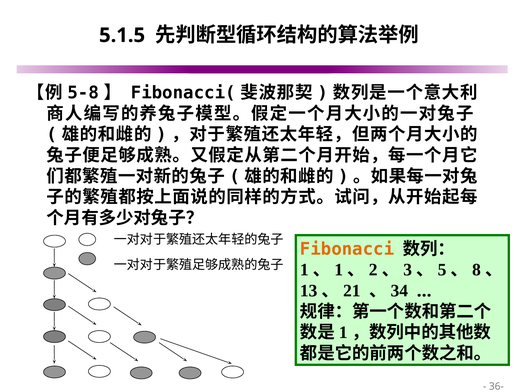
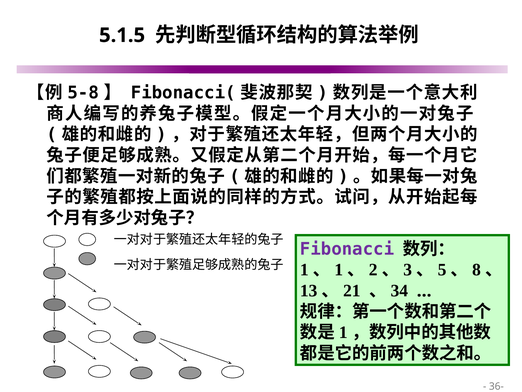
Fibonacci colour: orange -> purple
